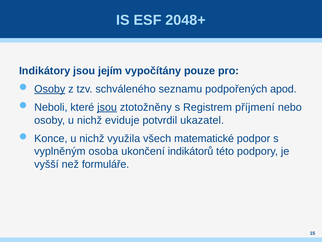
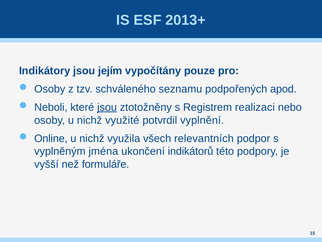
2048+: 2048+ -> 2013+
Osoby at (50, 89) underline: present -> none
příjmení: příjmení -> realizaci
eviduje: eviduje -> využité
ukazatel: ukazatel -> vyplnění
Konce: Konce -> Online
matematické: matematické -> relevantních
osoba: osoba -> jména
